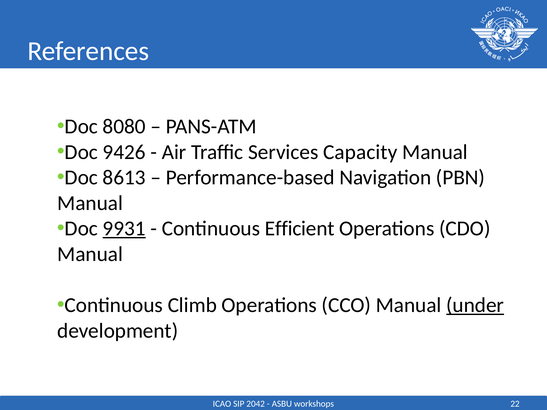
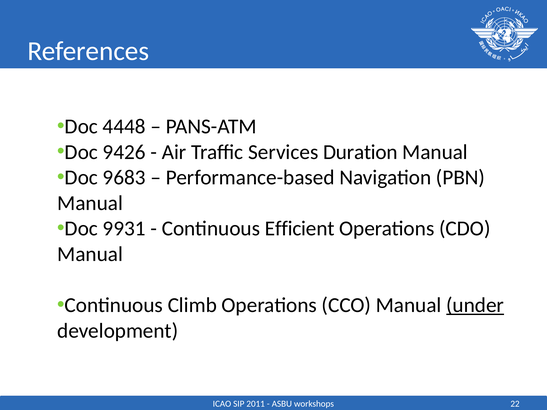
8080: 8080 -> 4448
Capacity: Capacity -> Duration
8613: 8613 -> 9683
9931 underline: present -> none
2042: 2042 -> 2011
